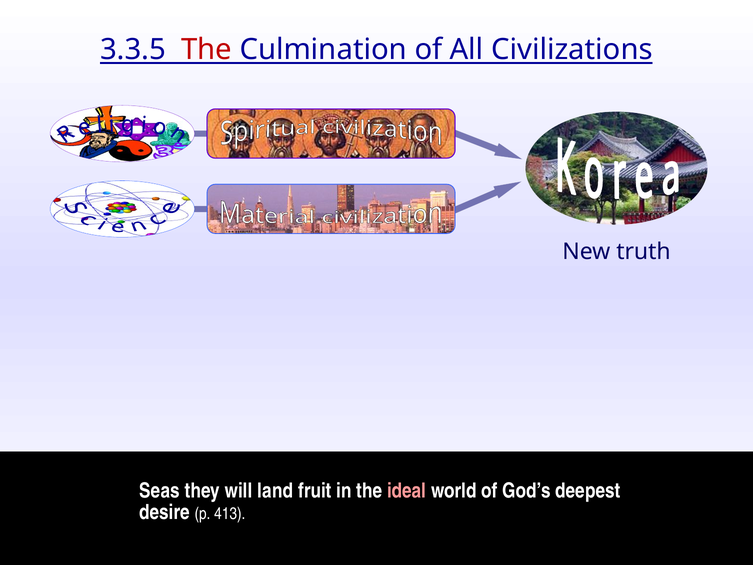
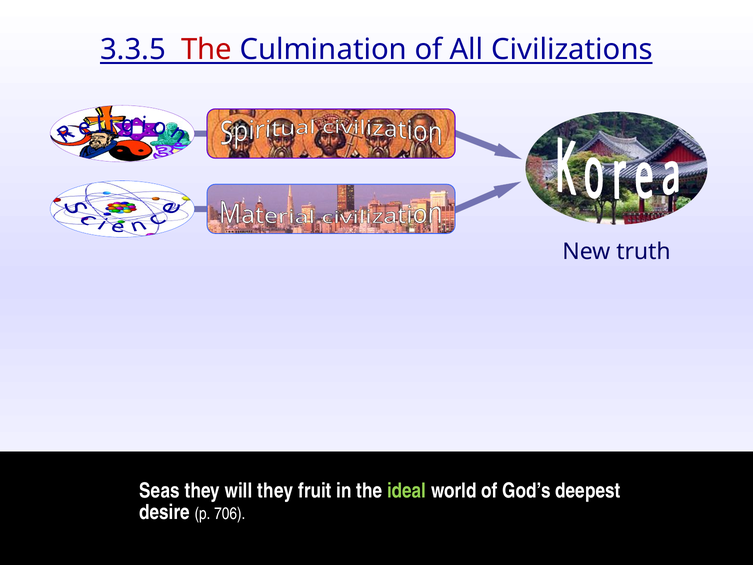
will land: land -> they
ideal colour: pink -> light green
413: 413 -> 706
